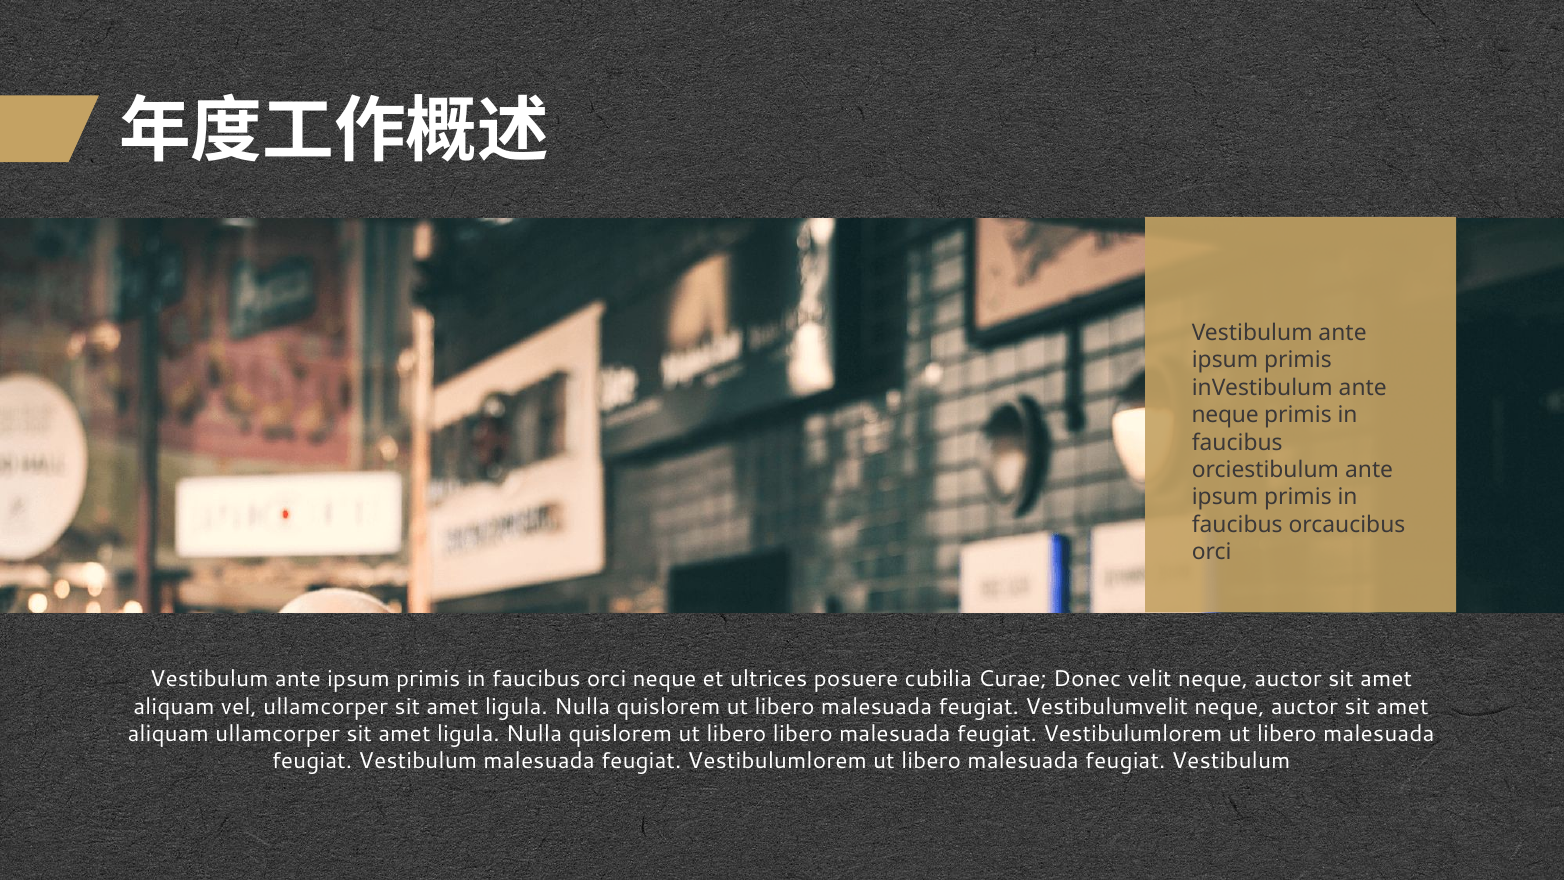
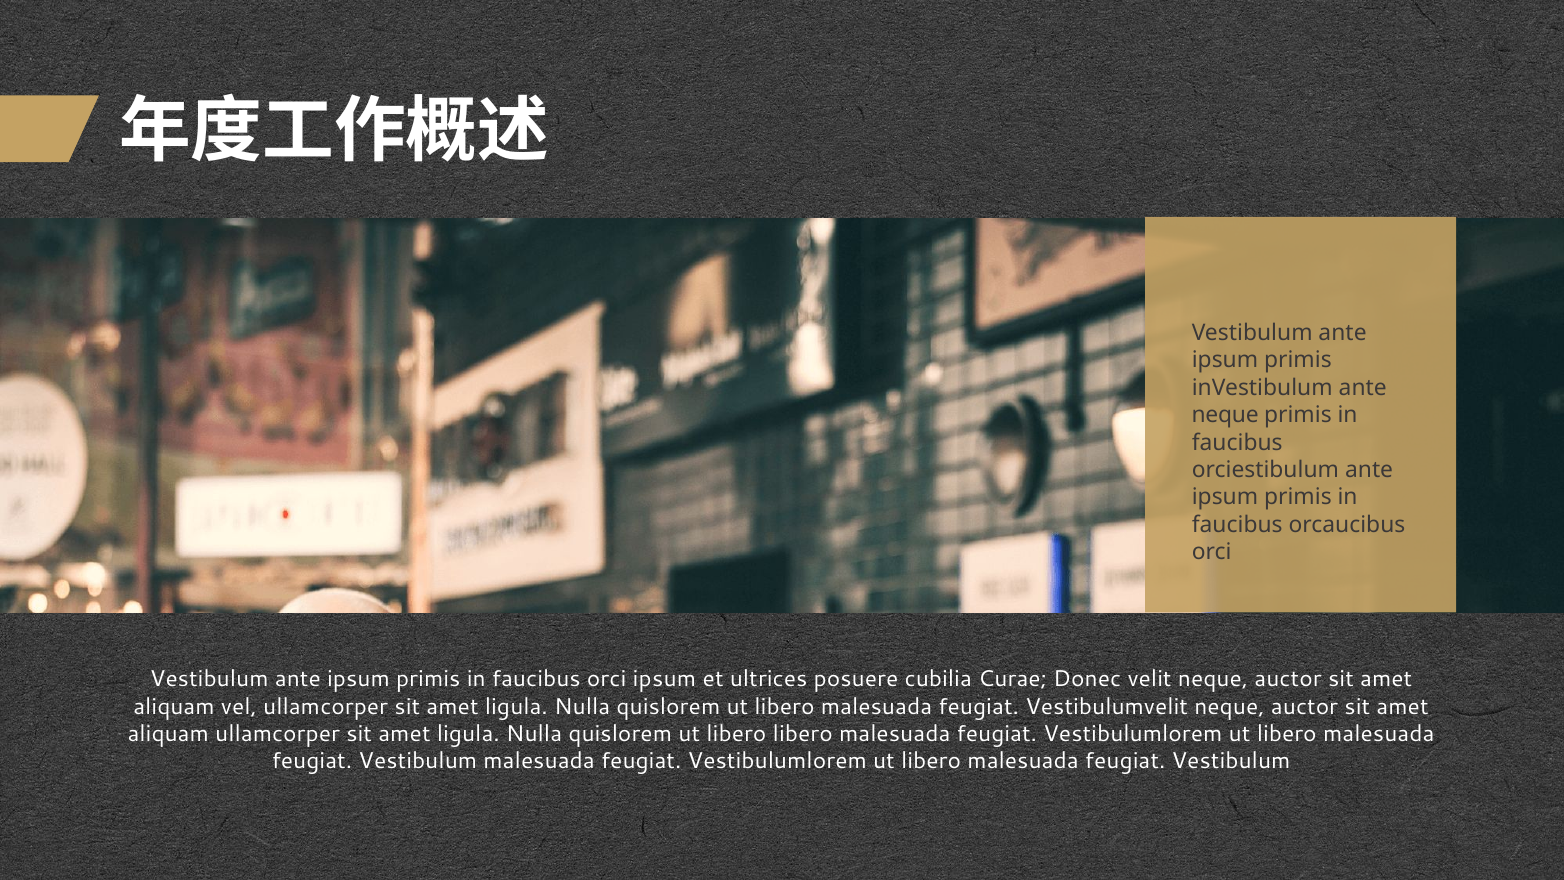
orci neque: neque -> ipsum
